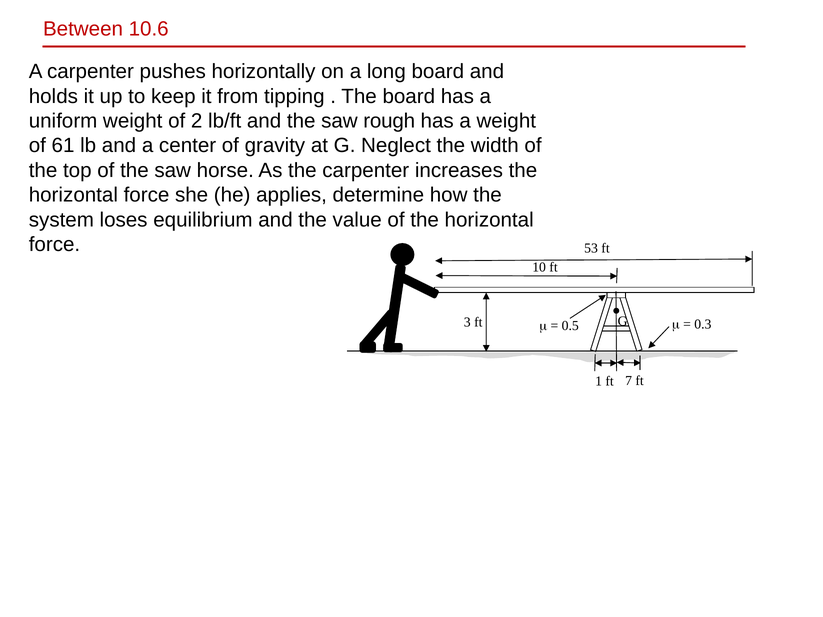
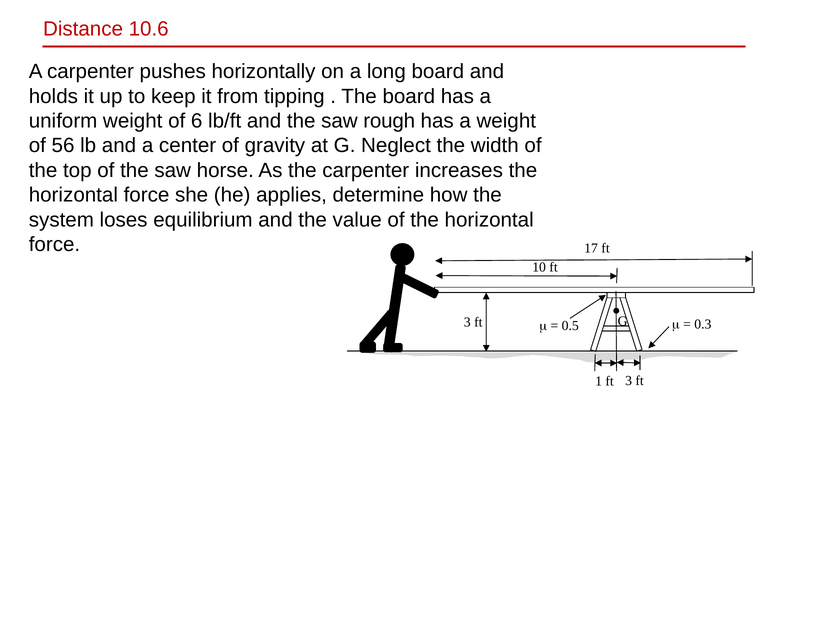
Between: Between -> Distance
2: 2 -> 6
61: 61 -> 56
53: 53 -> 17
1 ft 7: 7 -> 3
